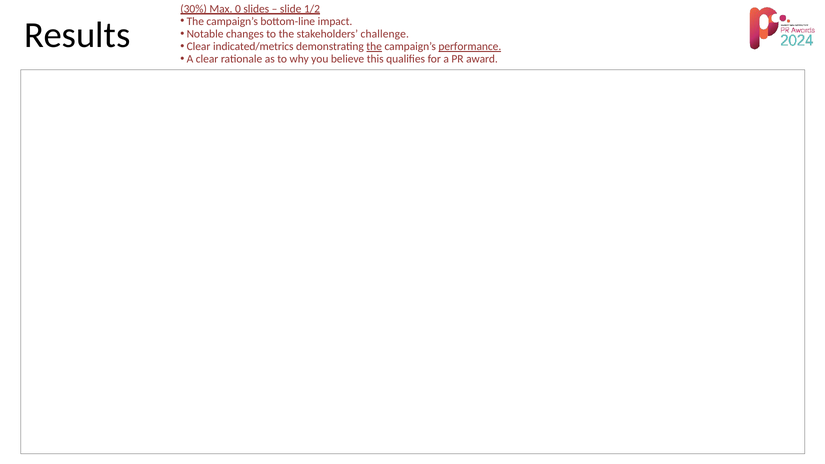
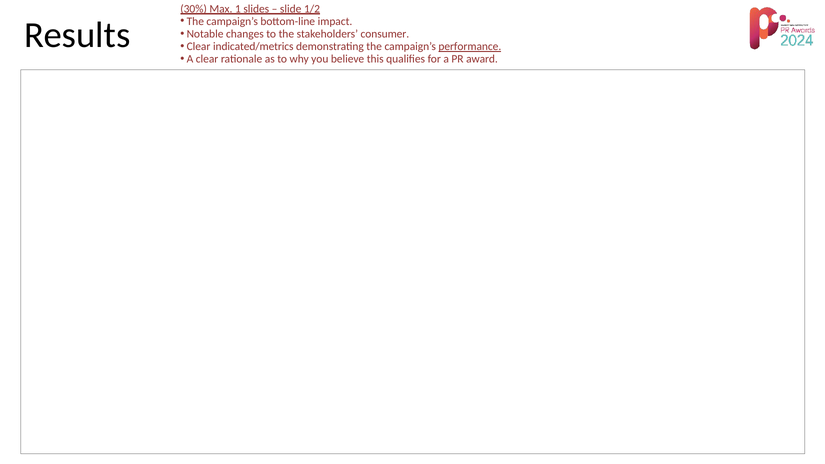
0: 0 -> 1
challenge: challenge -> consumer
the at (374, 47) underline: present -> none
